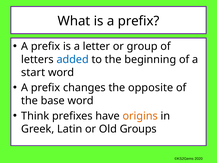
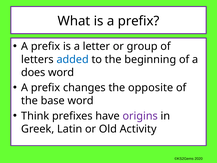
start: start -> does
origins colour: orange -> purple
Groups: Groups -> Activity
